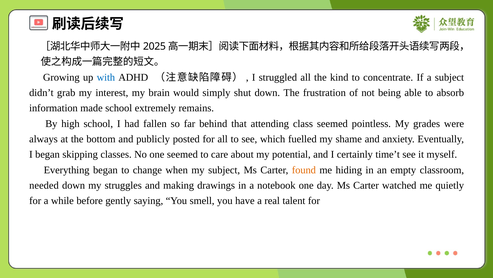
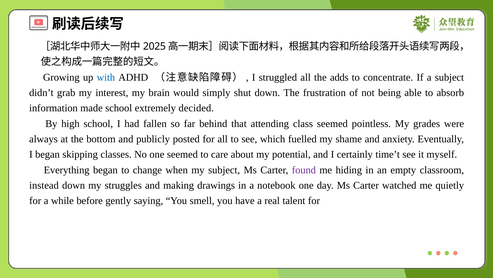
kind: kind -> adds
remains: remains -> decided
found colour: orange -> purple
needed: needed -> instead
